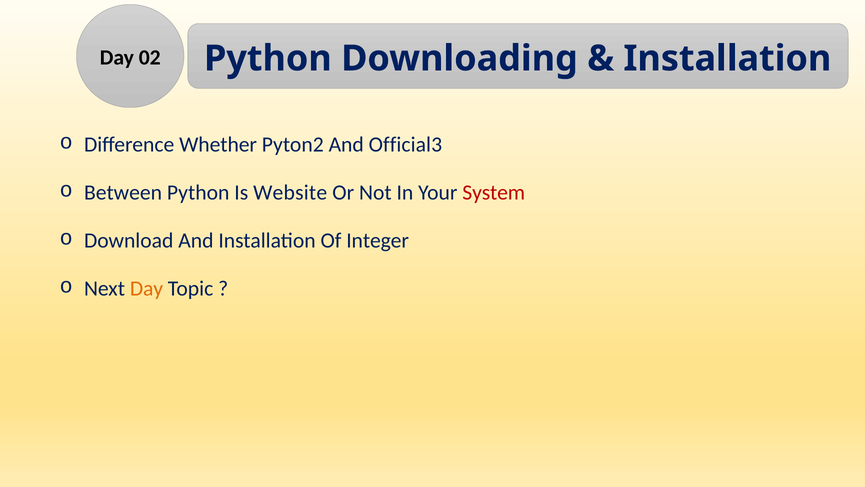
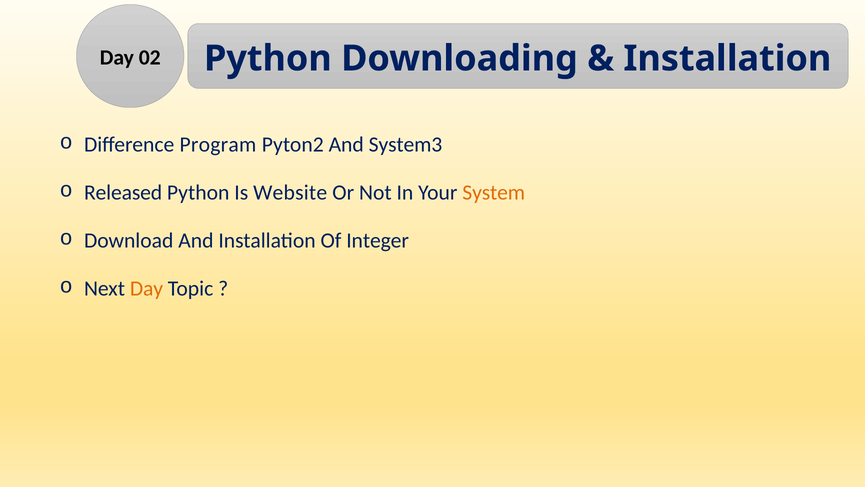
Whether: Whether -> Program
Official3: Official3 -> System3
Between: Between -> Released
System colour: red -> orange
